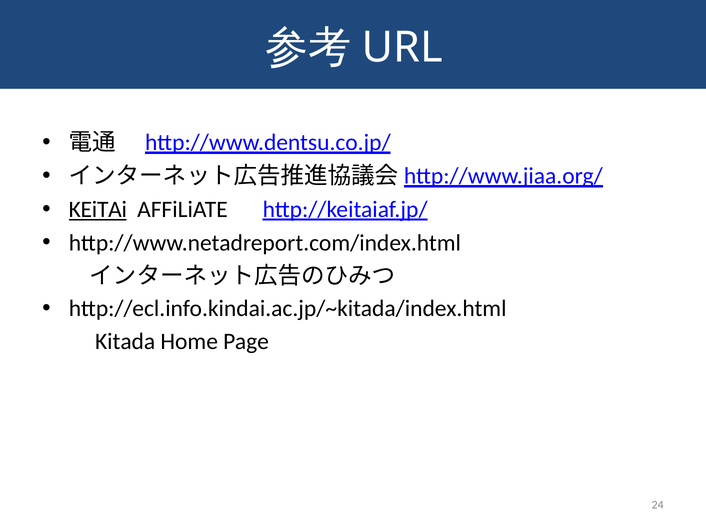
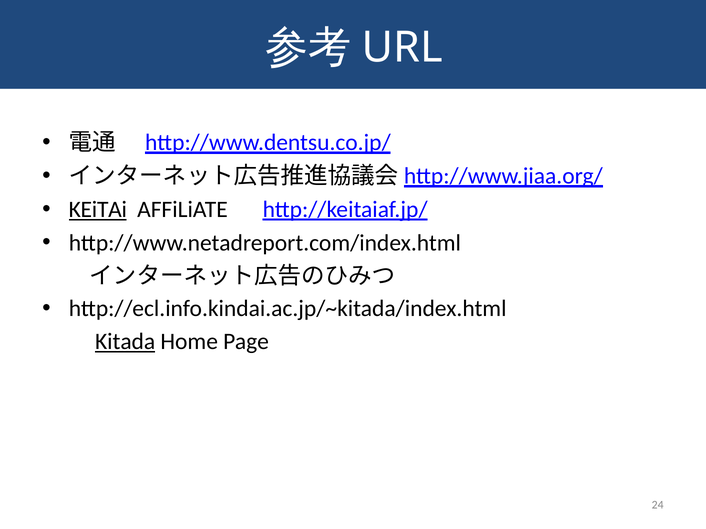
Kitada underline: none -> present
